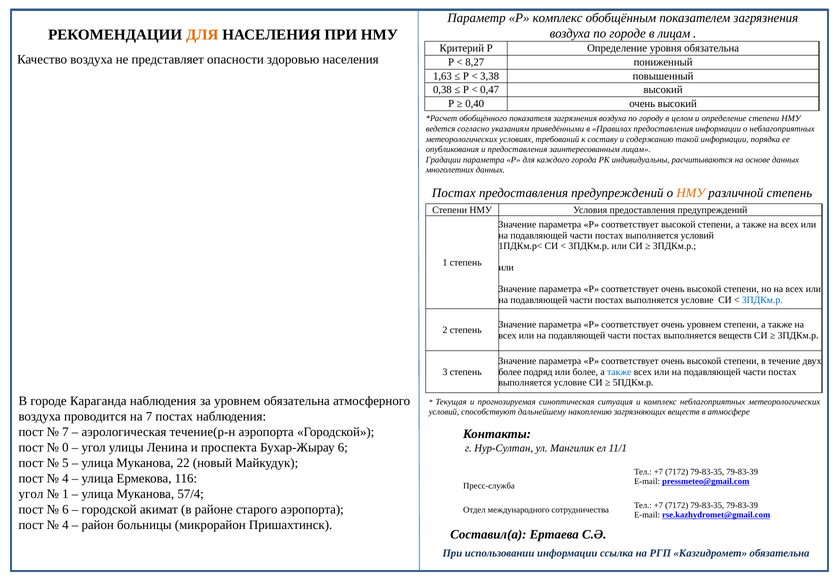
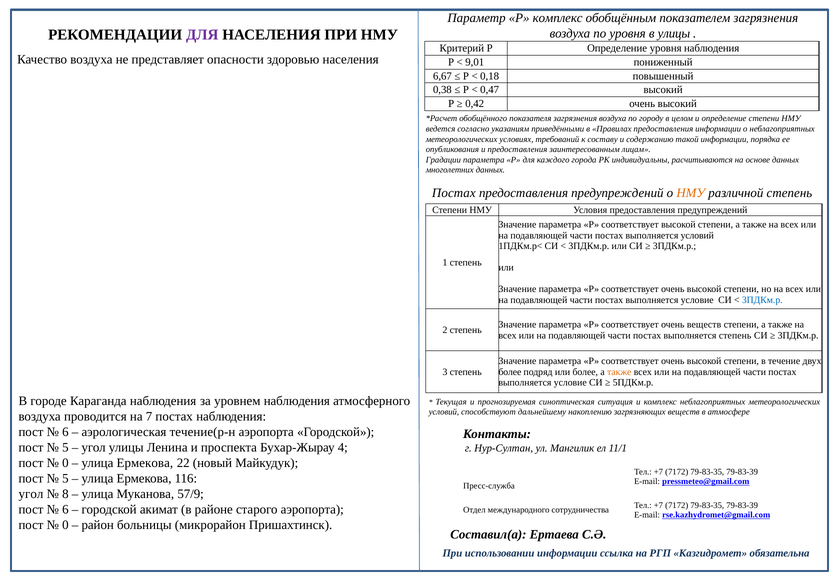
по городе: городе -> уровня
в лицам: лицам -> улицы
ДЛЯ at (202, 35) colour: orange -> purple
уровня обязательна: обязательна -> наблюдения
8,27: 8,27 -> 9,01
1,63: 1,63 -> 6,67
3,38: 3,38 -> 0,18
0,40: 0,40 -> 0,42
очень уровнем: уровнем -> веществ
выполняется веществ: веществ -> степень
также at (619, 372) colour: blue -> orange
уровнем обязательна: обязательна -> наблюдения
7 at (65, 432): 7 -> 6
0 at (65, 447): 0 -> 5
Бухар-Жырау 6: 6 -> 4
5 at (65, 463): 5 -> 0
Муканова at (145, 463): Муканова -> Ермекова
4 at (65, 478): 4 -> 5
1 at (65, 494): 1 -> 8
57/4: 57/4 -> 57/9
4 at (65, 525): 4 -> 0
